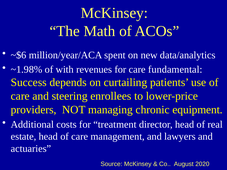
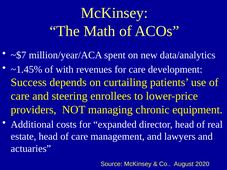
~$6: ~$6 -> ~$7
~1.98%: ~1.98% -> ~1.45%
fundamental: fundamental -> development
treatment: treatment -> expanded
